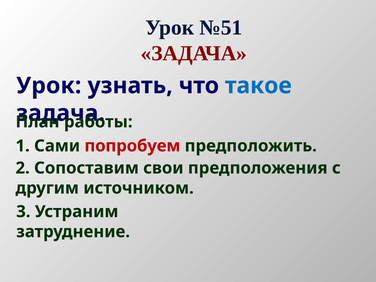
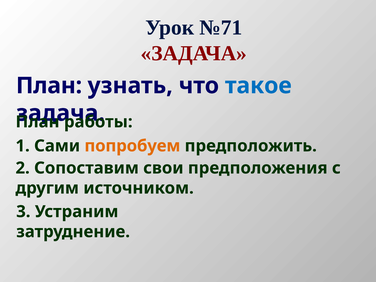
№51: №51 -> №71
Урок at (49, 86): Урок -> План
попробуем colour: red -> orange
